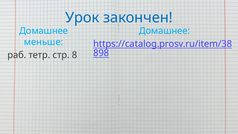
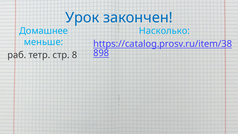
Домашнее at (164, 31): Домашнее -> Насколько
